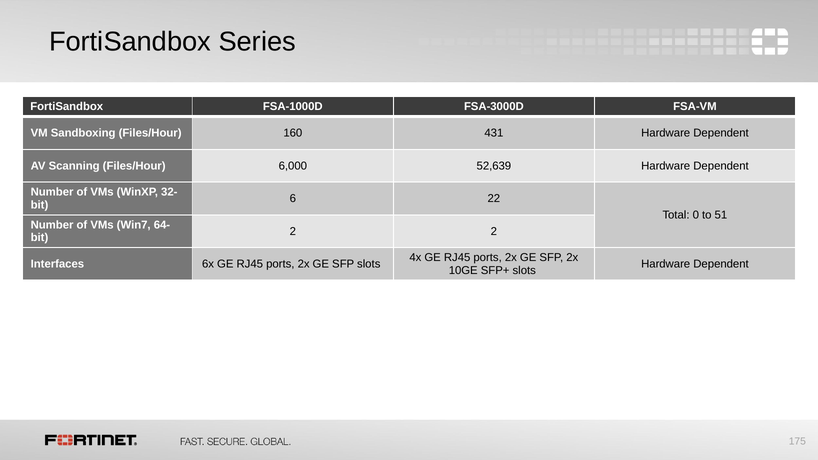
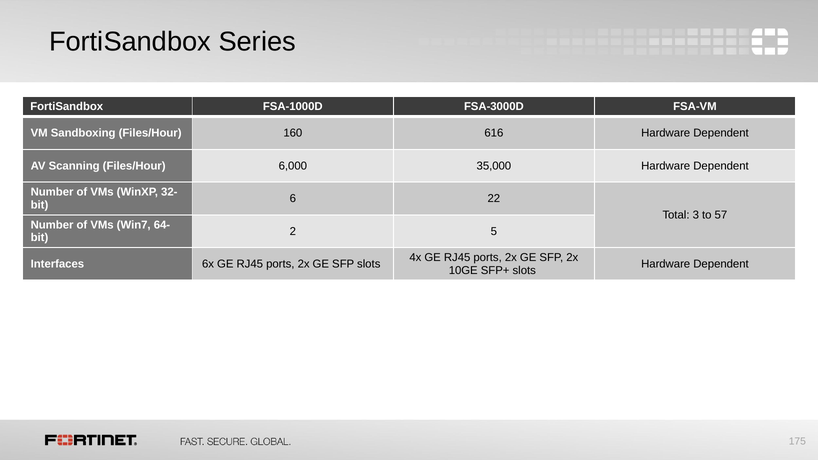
431: 431 -> 616
52,639: 52,639 -> 35,000
0: 0 -> 3
51: 51 -> 57
2 2: 2 -> 5
